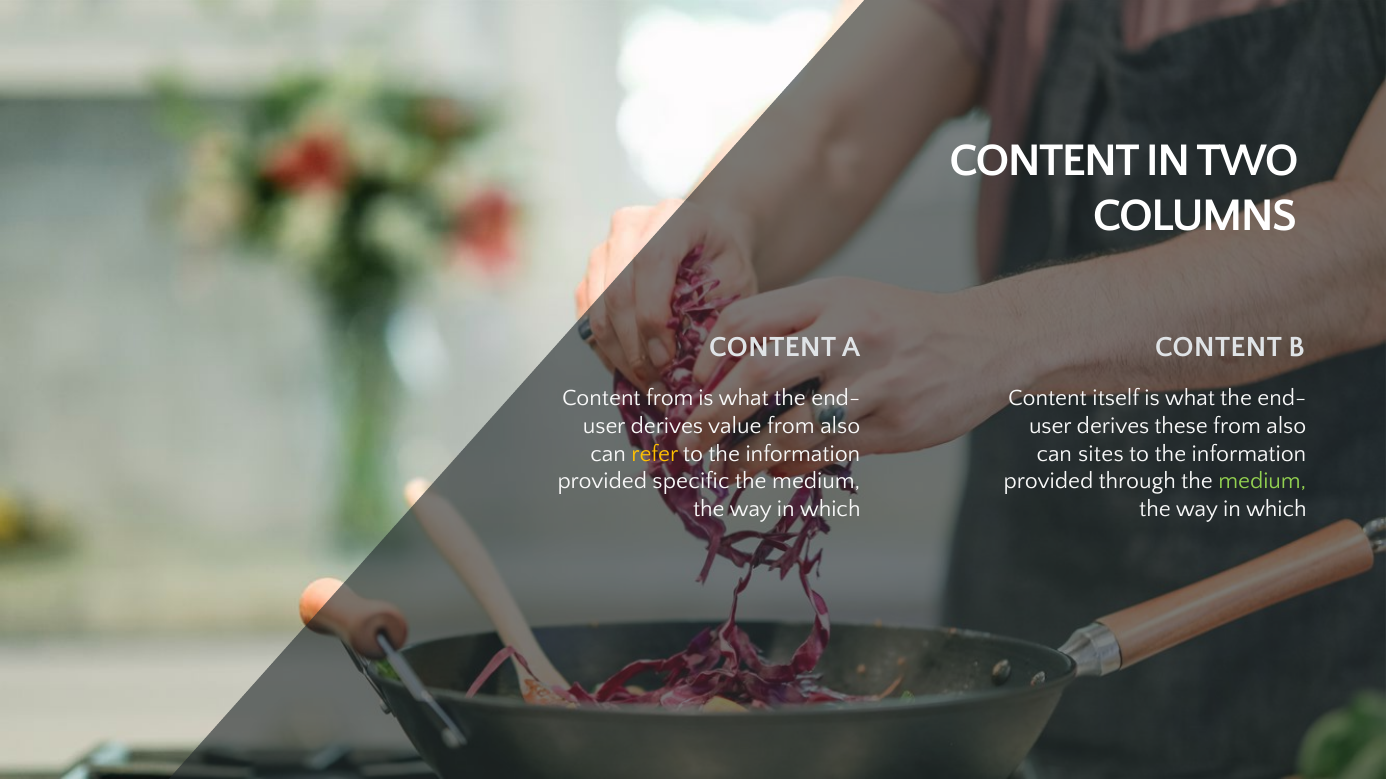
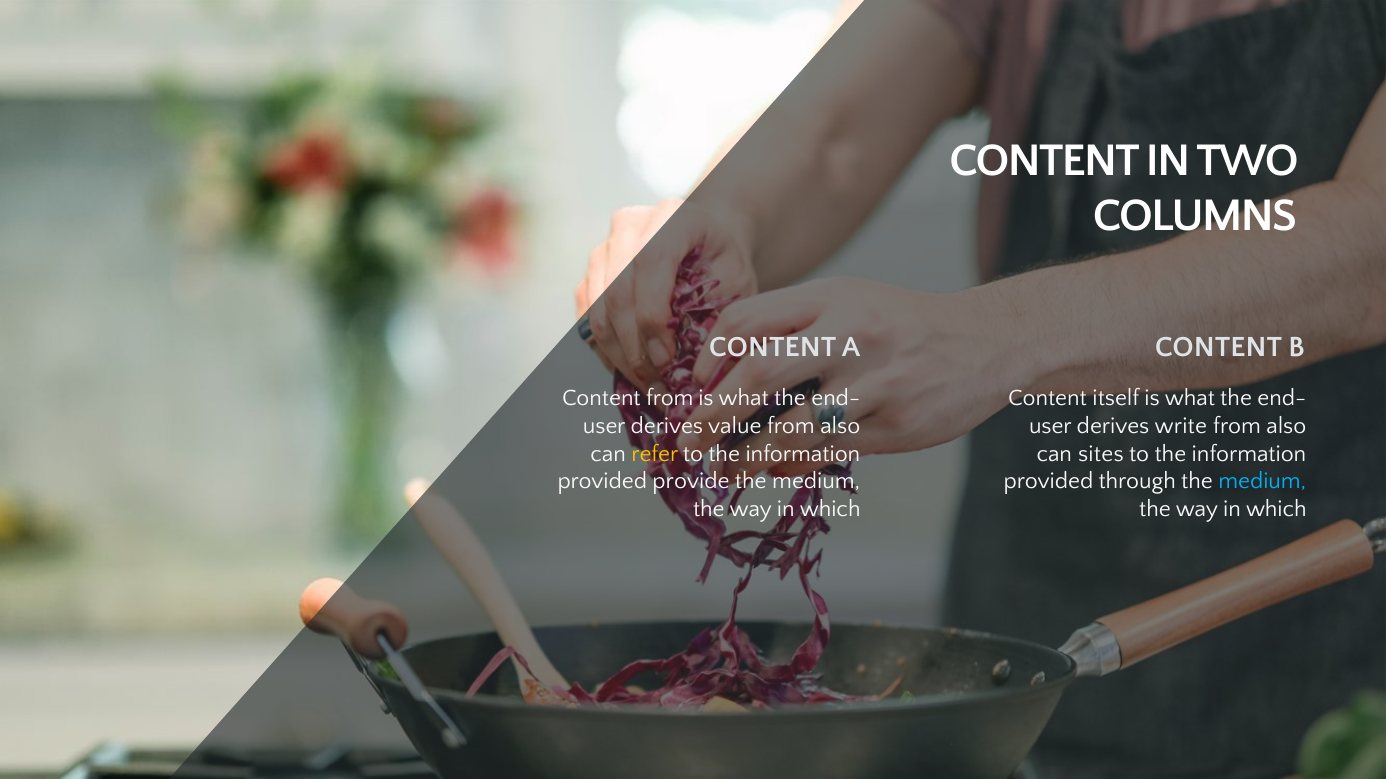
these: these -> write
specific: specific -> provide
medium at (1262, 482) colour: light green -> light blue
